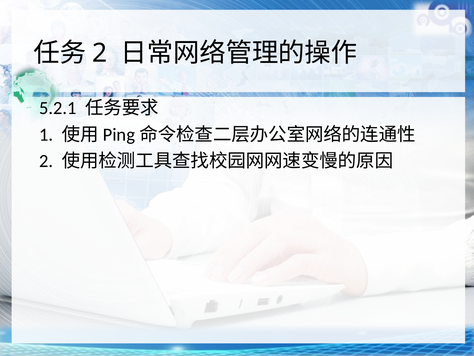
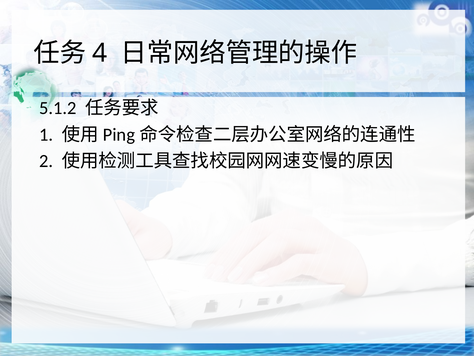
2 at (100, 53): 2 -> 4
5.2.1: 5.2.1 -> 5.1.2
